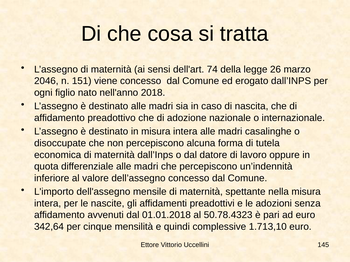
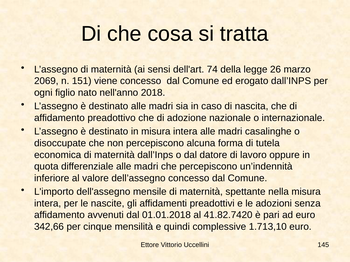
2046: 2046 -> 2069
50.78.4323: 50.78.4323 -> 41.82.7420
342,64: 342,64 -> 342,66
